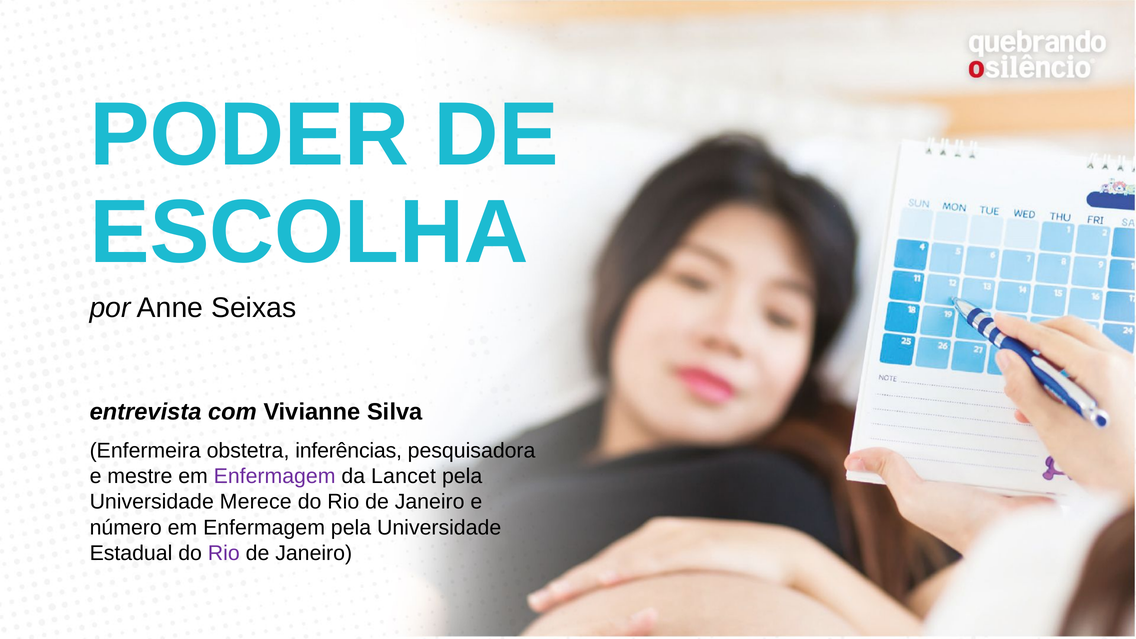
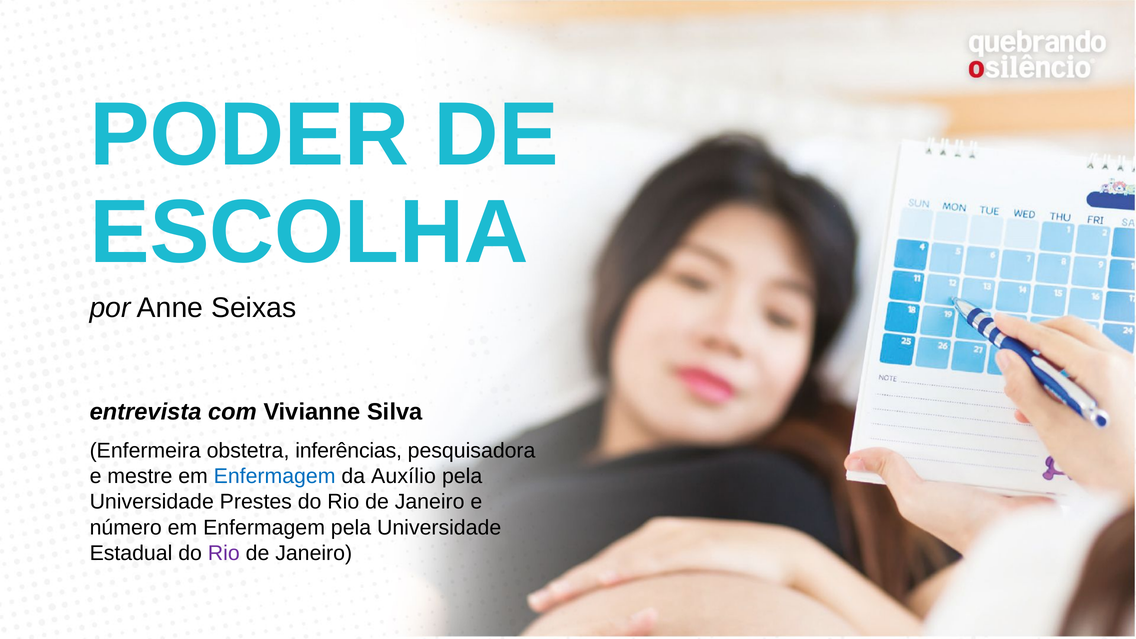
Enfermagem at (275, 476) colour: purple -> blue
Lancet: Lancet -> Auxílio
Merece: Merece -> Prestes
